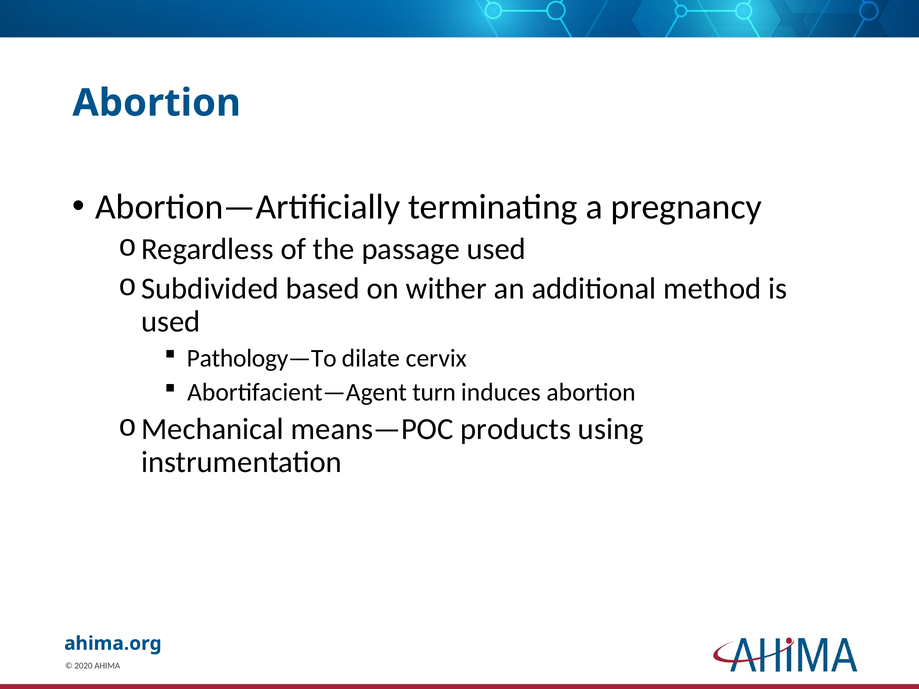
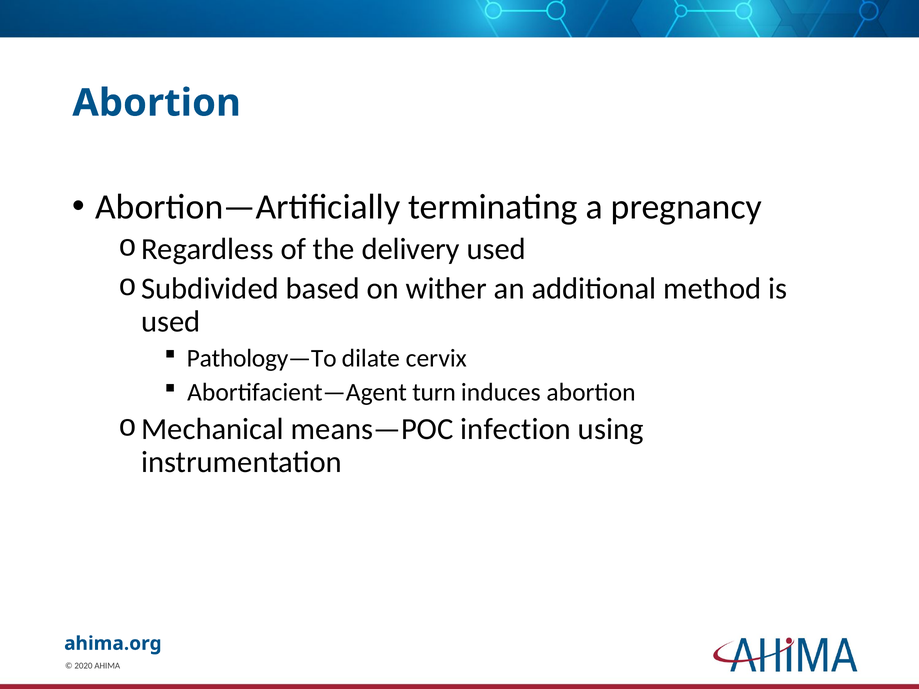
passage: passage -> delivery
products: products -> infection
